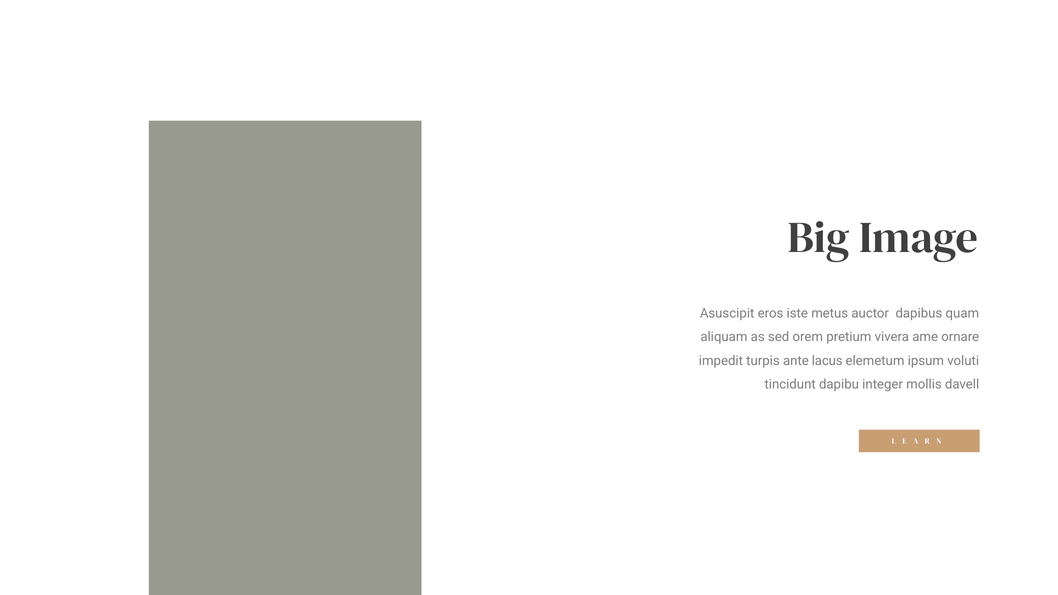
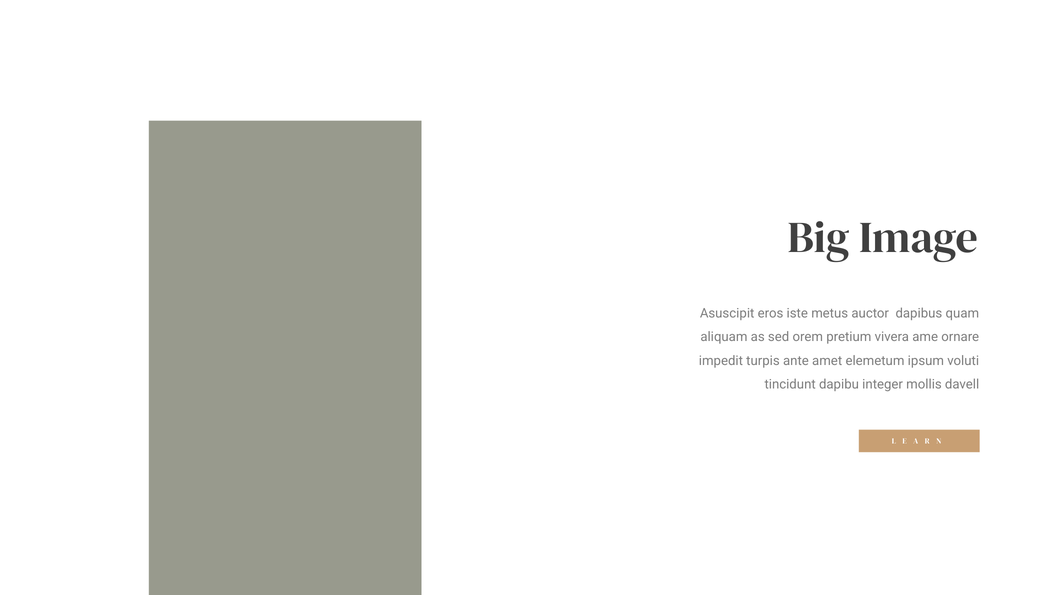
lacus: lacus -> amet
